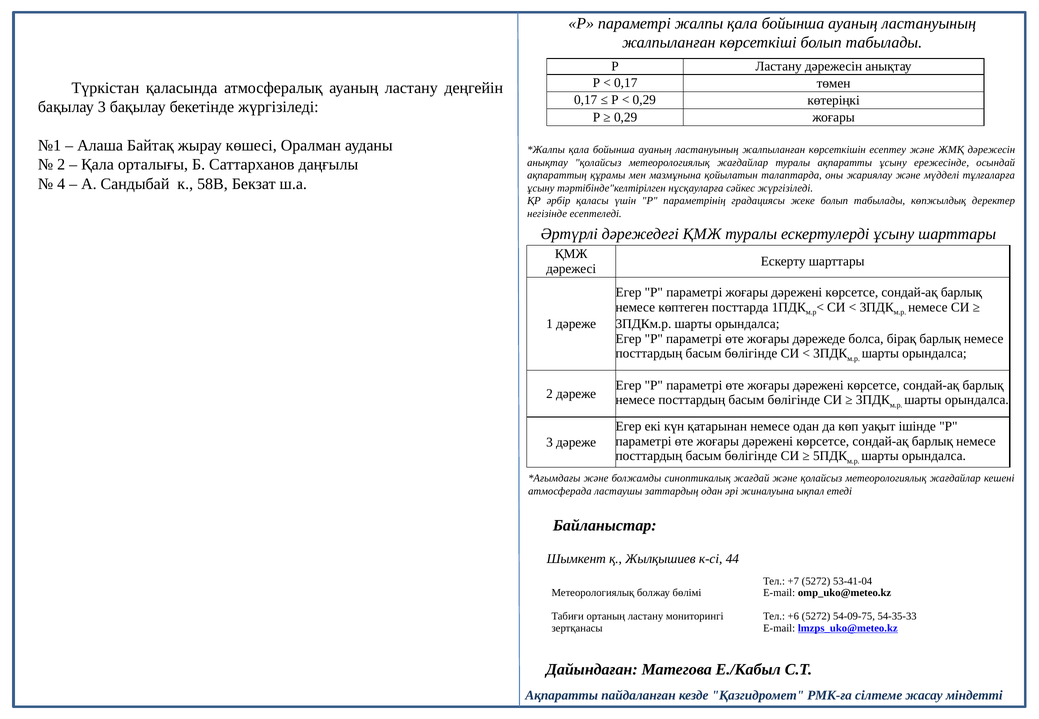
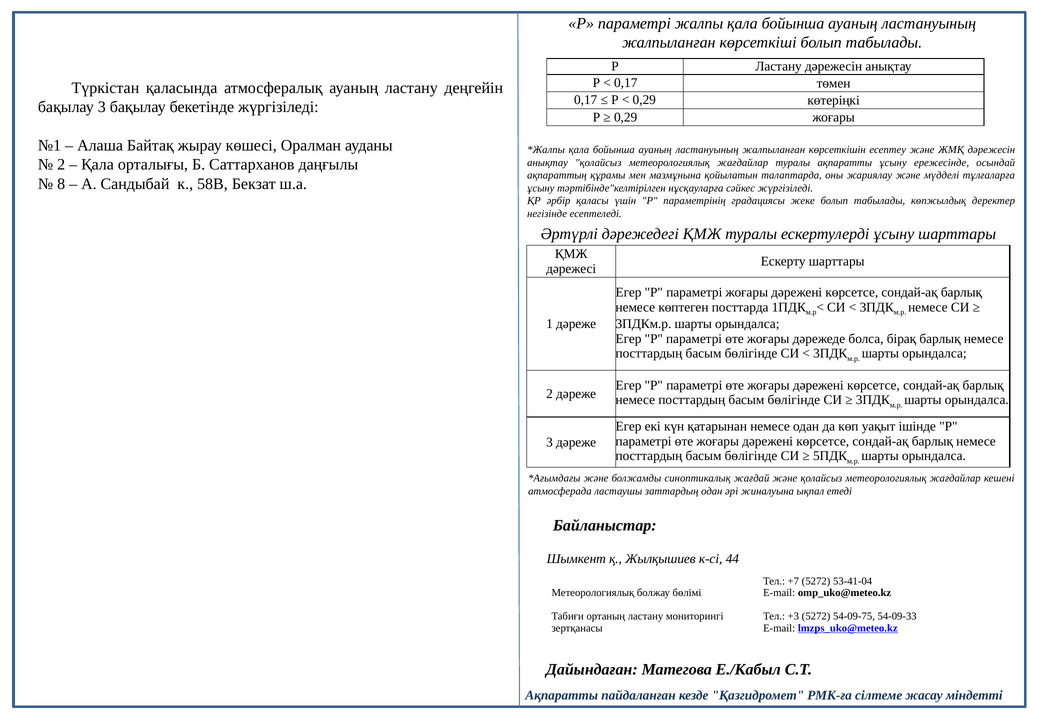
4: 4 -> 8
+6: +6 -> +3
54-35-33: 54-35-33 -> 54-09-33
